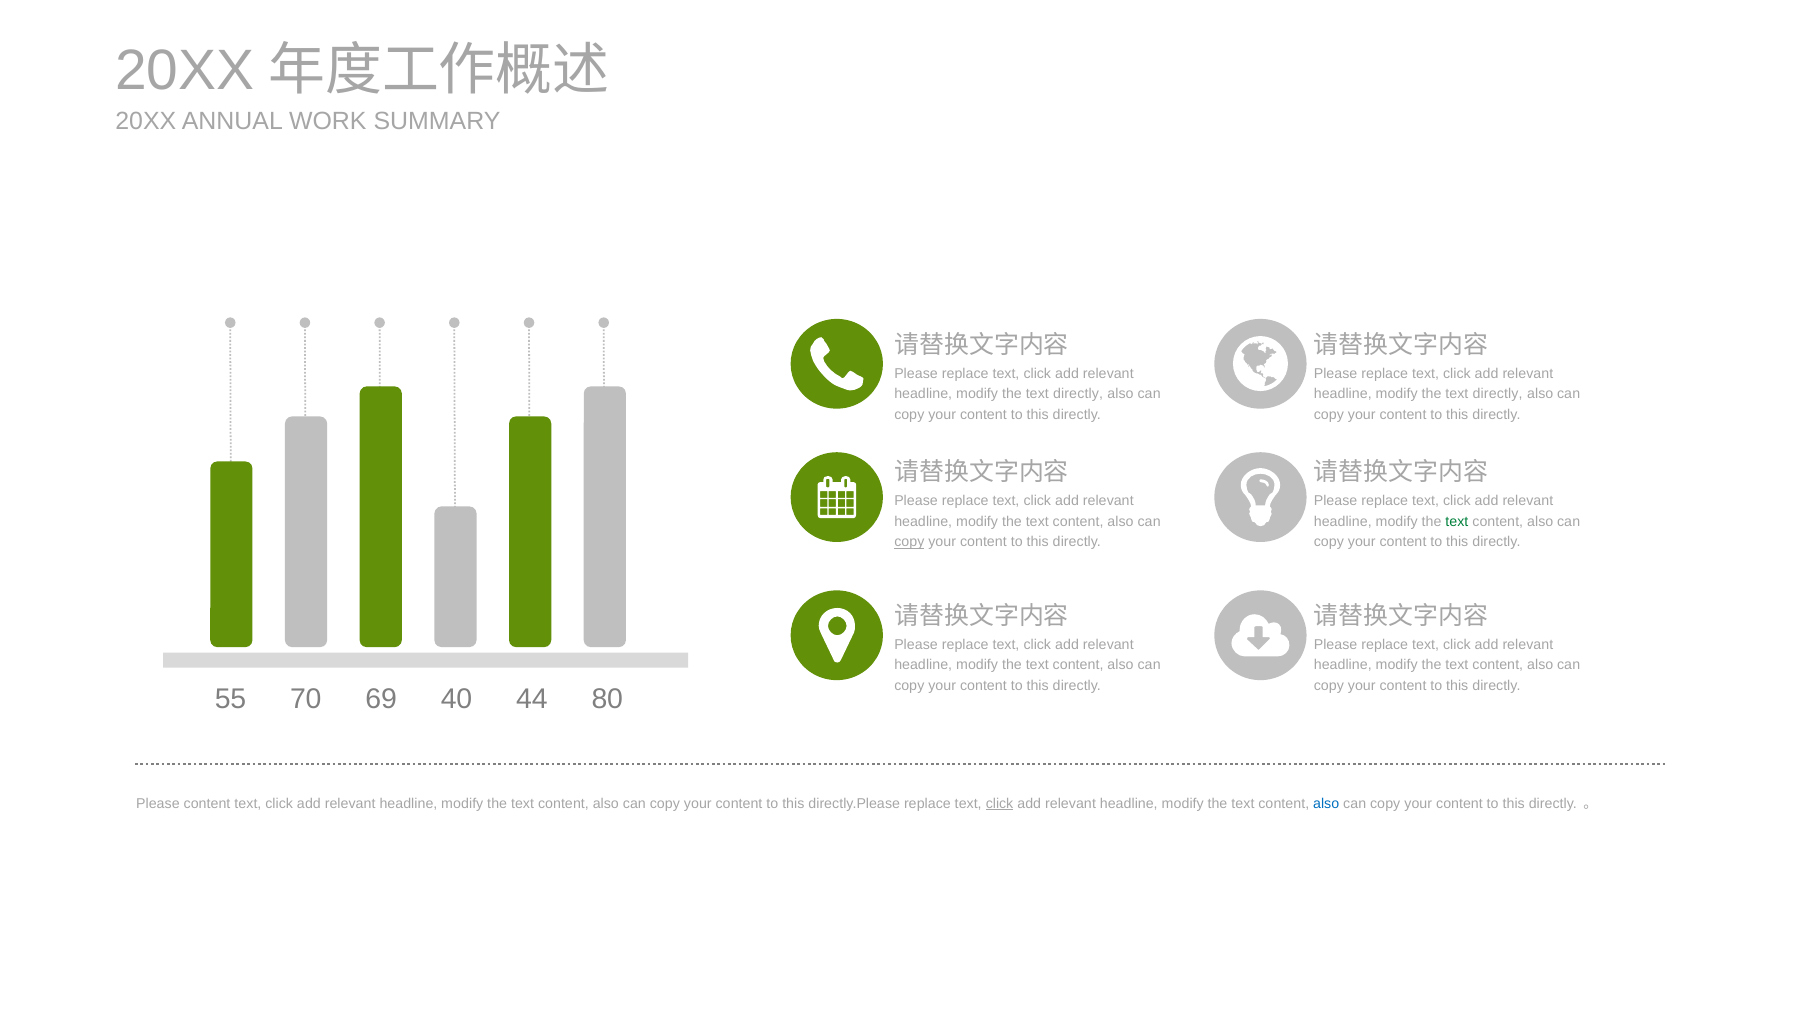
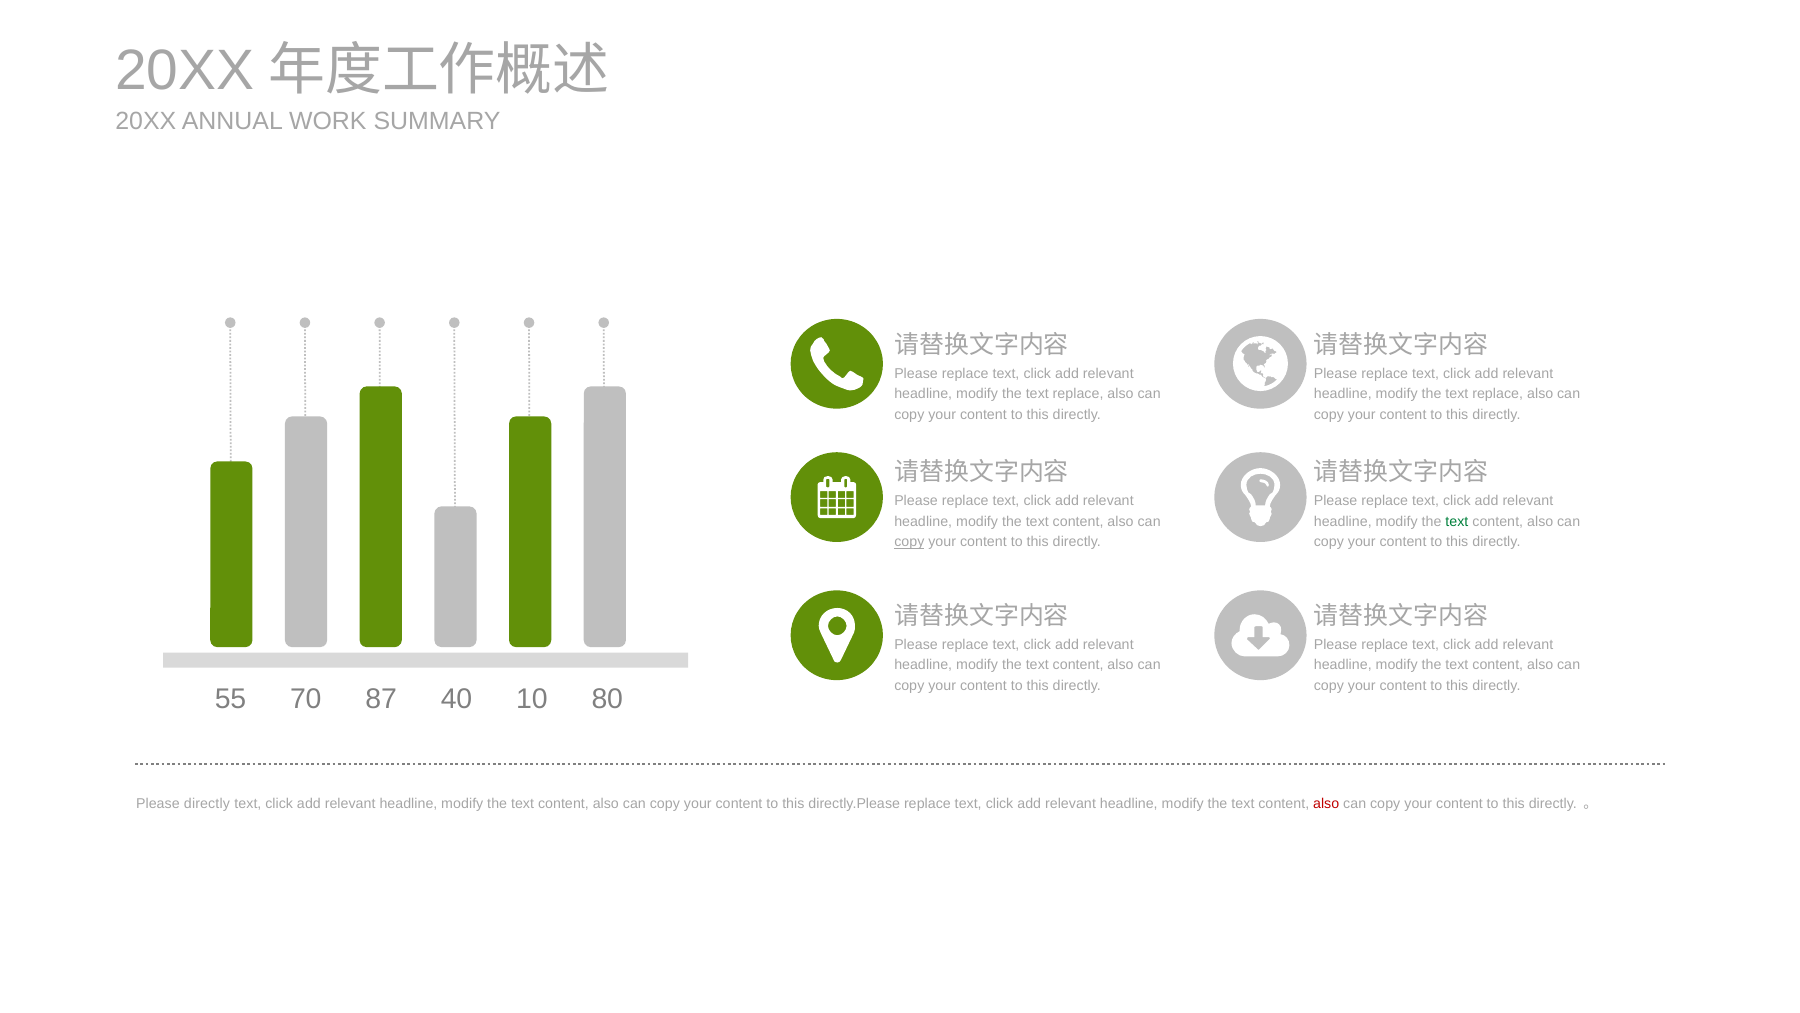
directly at (1078, 394): directly -> replace
directly at (1498, 394): directly -> replace
69: 69 -> 87
44: 44 -> 10
Please content: content -> directly
click at (1000, 803) underline: present -> none
also at (1326, 803) colour: blue -> red
